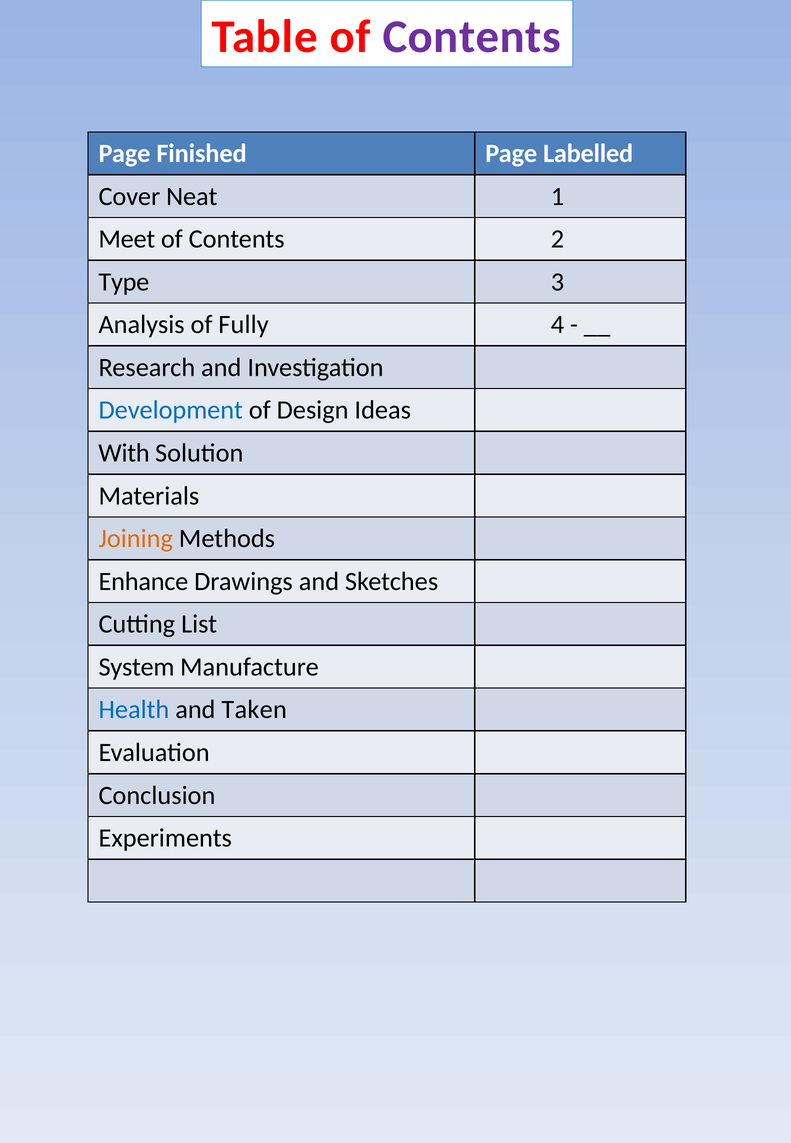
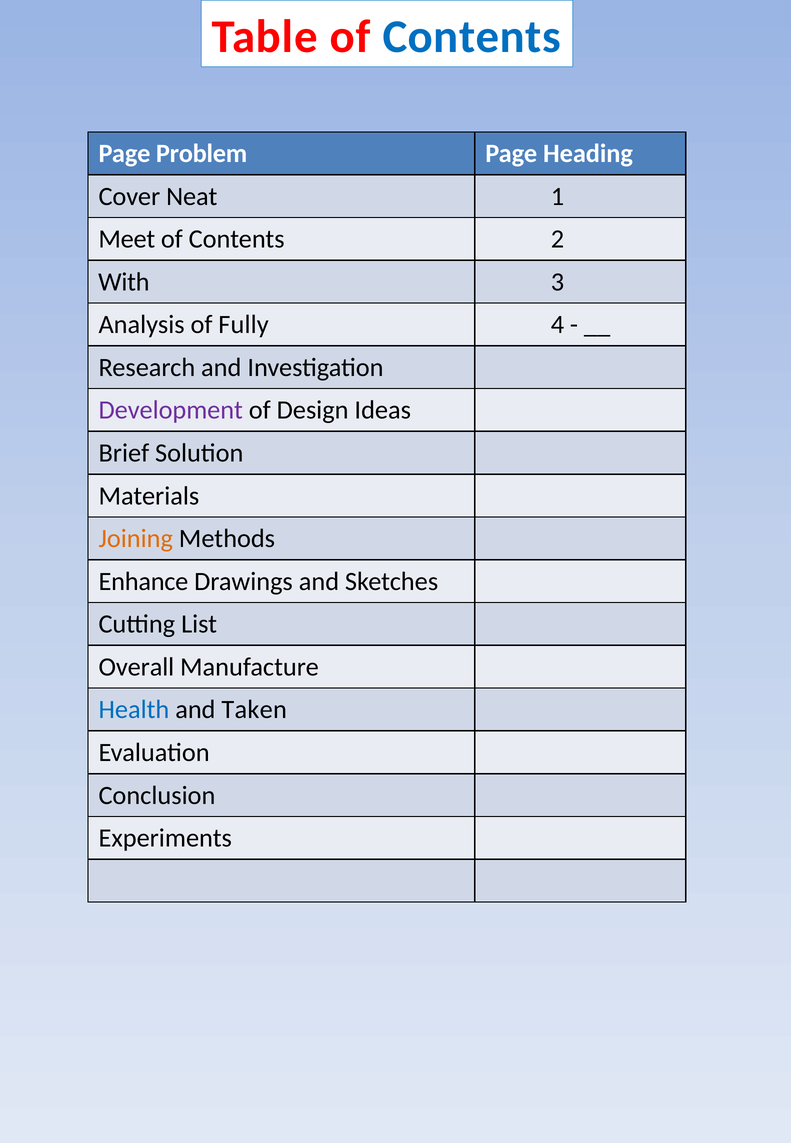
Contents at (472, 37) colour: purple -> blue
Finished: Finished -> Problem
Labelled: Labelled -> Heading
Type: Type -> With
Development colour: blue -> purple
With: With -> Brief
System: System -> Overall
